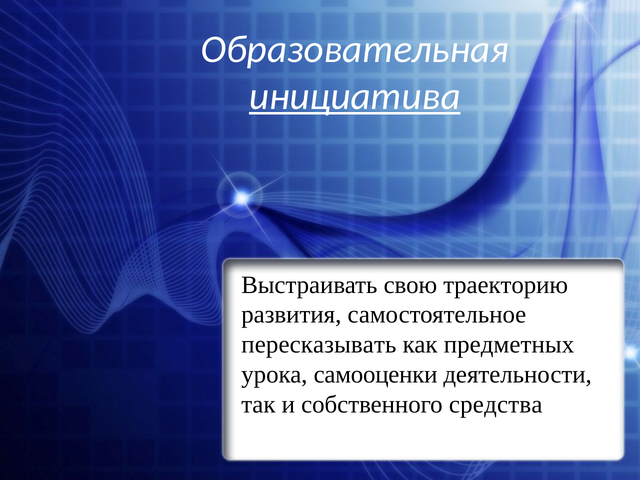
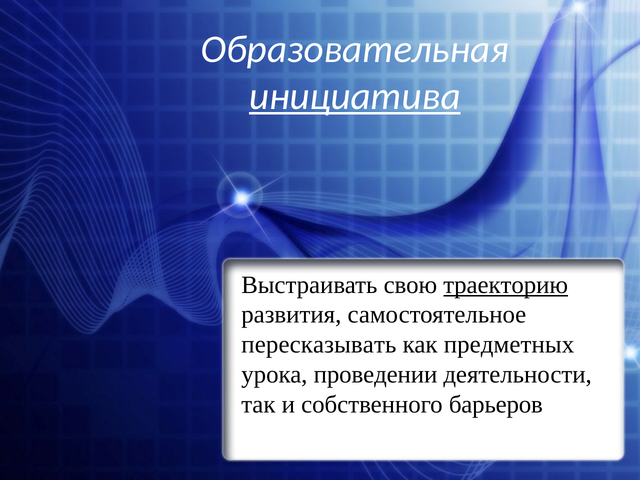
траекторию underline: none -> present
самооценки: самооценки -> проведении
средства: средства -> барьеров
